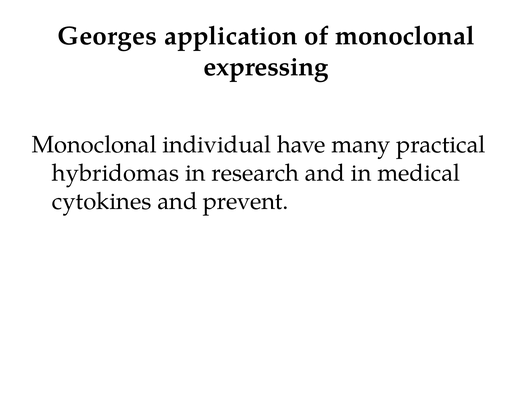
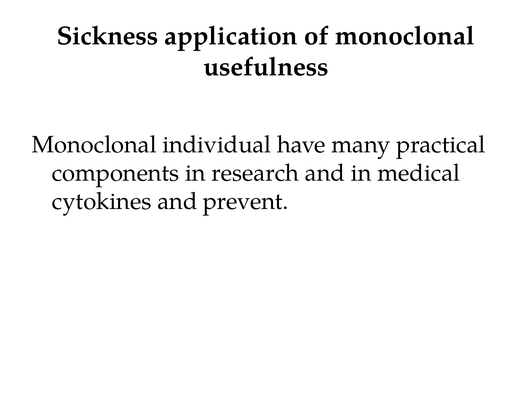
Georges: Georges -> Sickness
expressing: expressing -> usefulness
hybridomas: hybridomas -> components
